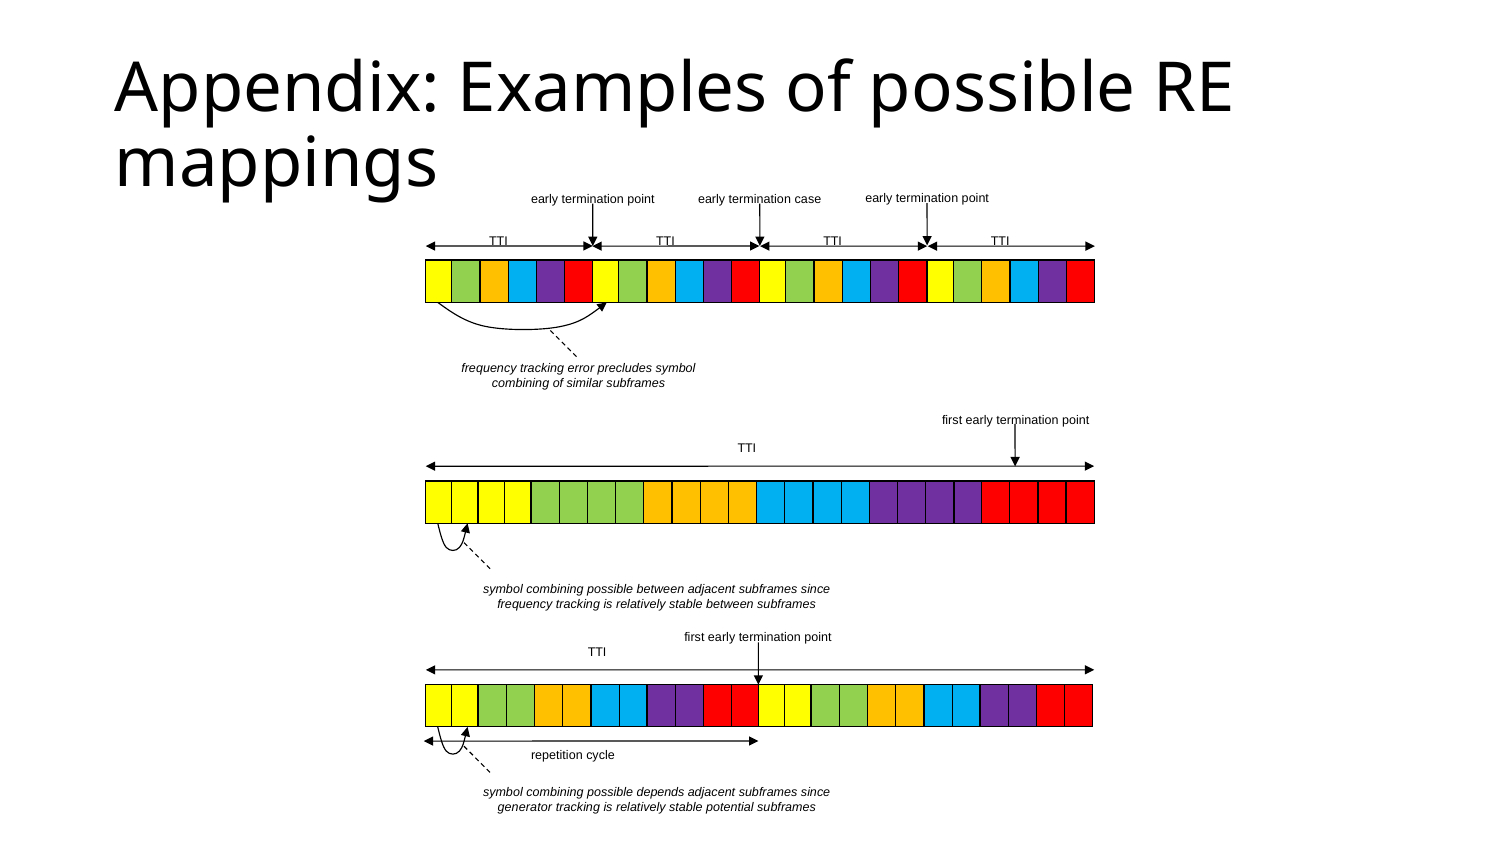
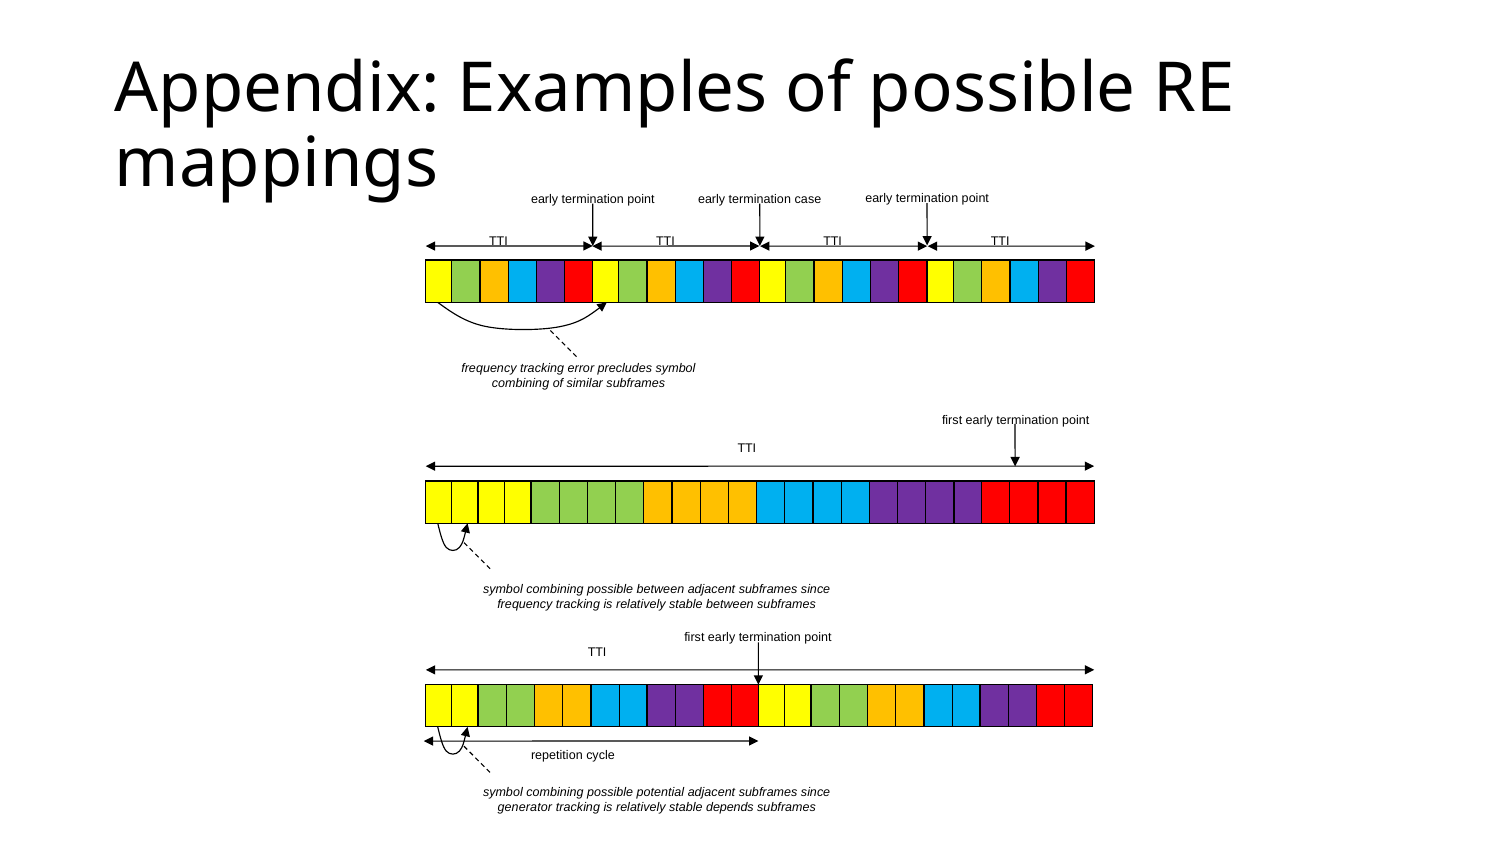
depends: depends -> potential
potential: potential -> depends
